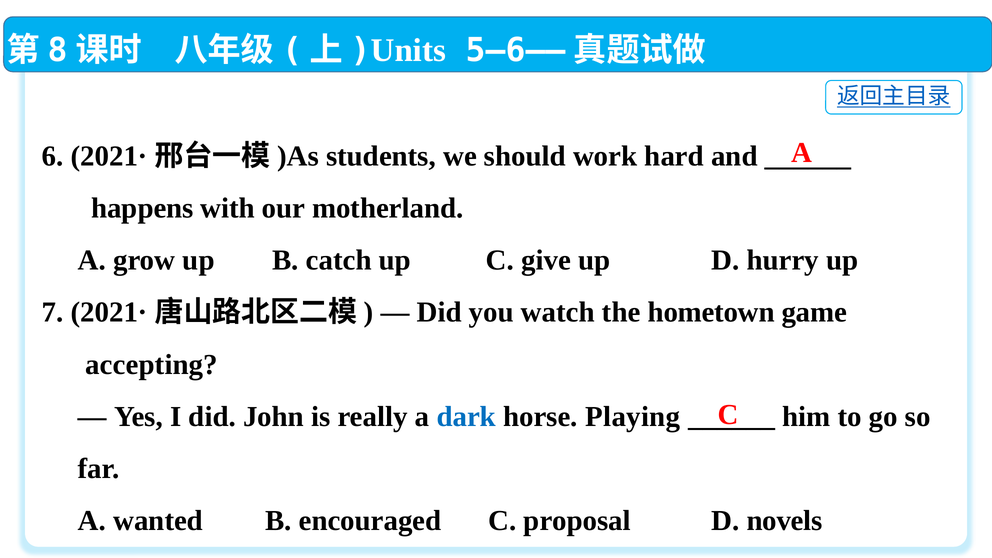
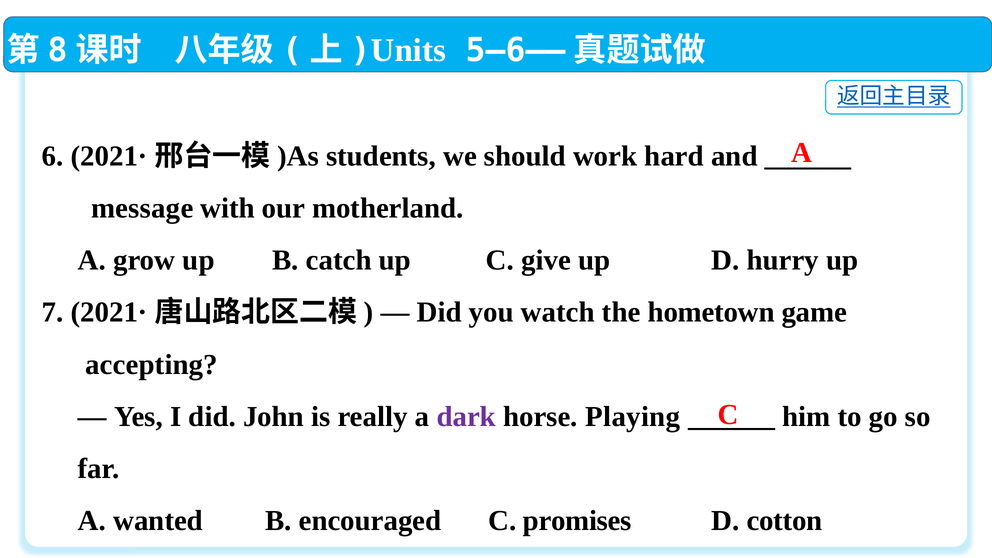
happens: happens -> message
dark colour: blue -> purple
proposal: proposal -> promises
novels: novels -> cotton
